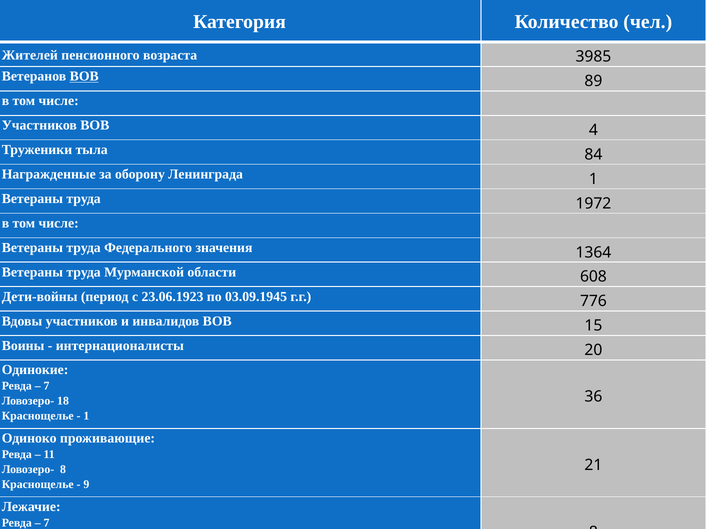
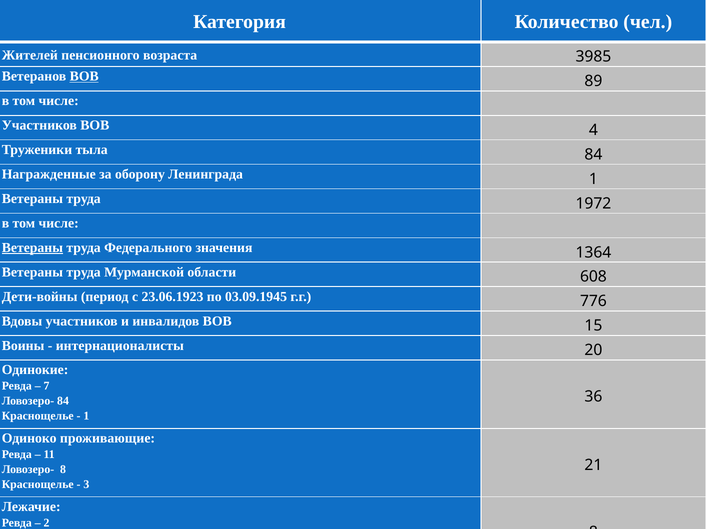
Ветераны at (32, 248) underline: none -> present
Ловозеро- 18: 18 -> 84
9 at (86, 485): 9 -> 3
7 at (47, 523): 7 -> 2
